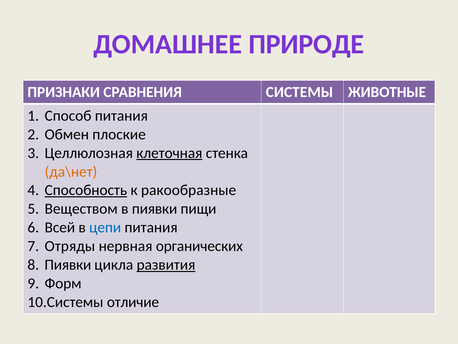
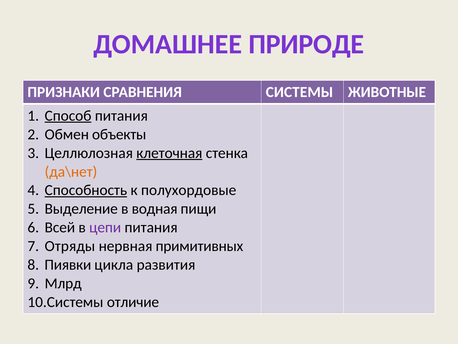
Способ underline: none -> present
плоские: плоские -> объекты
ракообразные: ракообразные -> полухордовые
Веществом: Веществом -> Выделение
в пиявки: пиявки -> водная
цепи colour: blue -> purple
органических: органических -> примитивных
развития underline: present -> none
Форм: Форм -> Млрд
